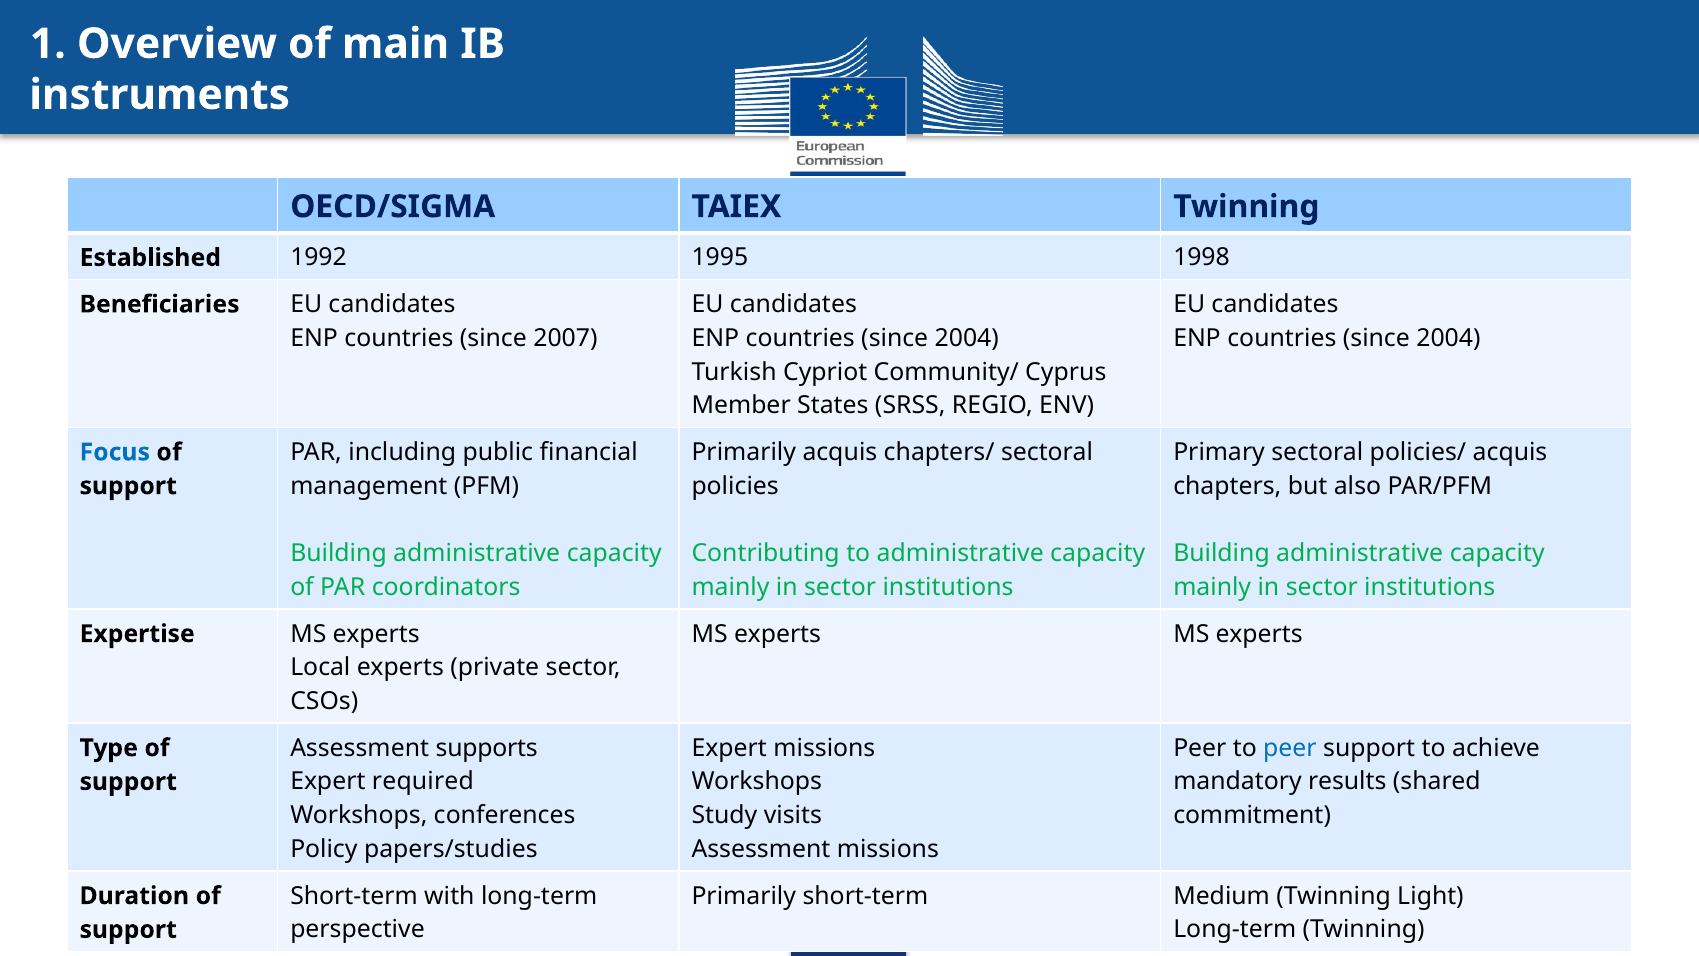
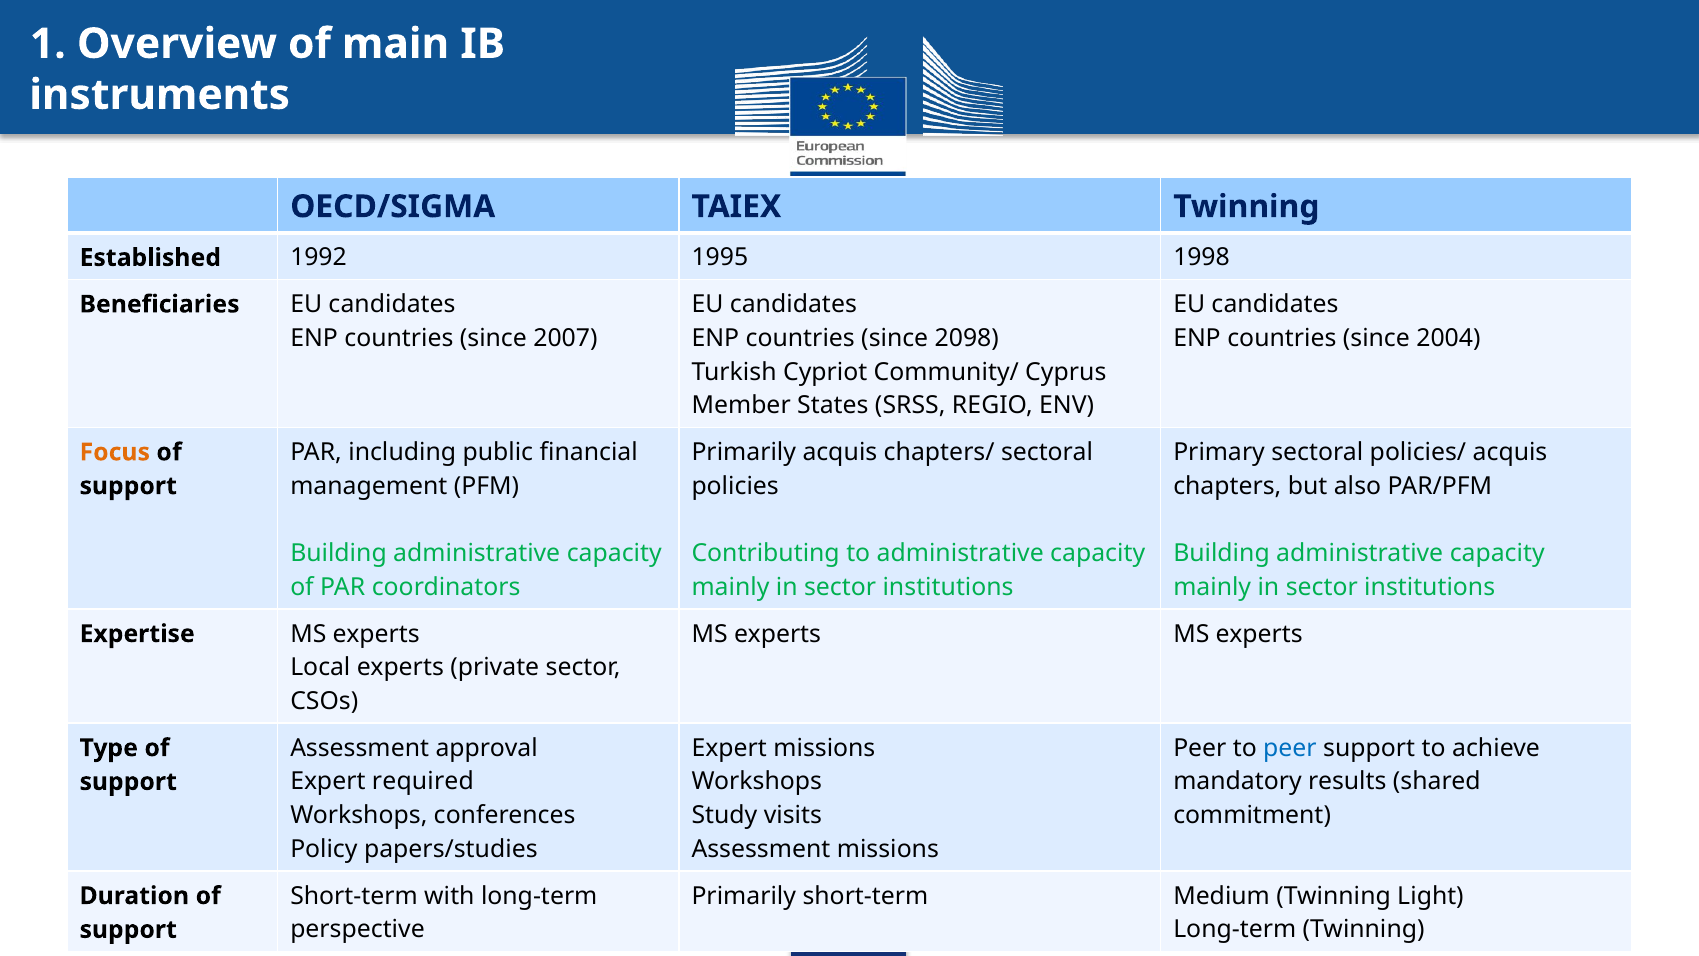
2004 at (967, 338): 2004 -> 2098
Focus colour: blue -> orange
supports: supports -> approval
